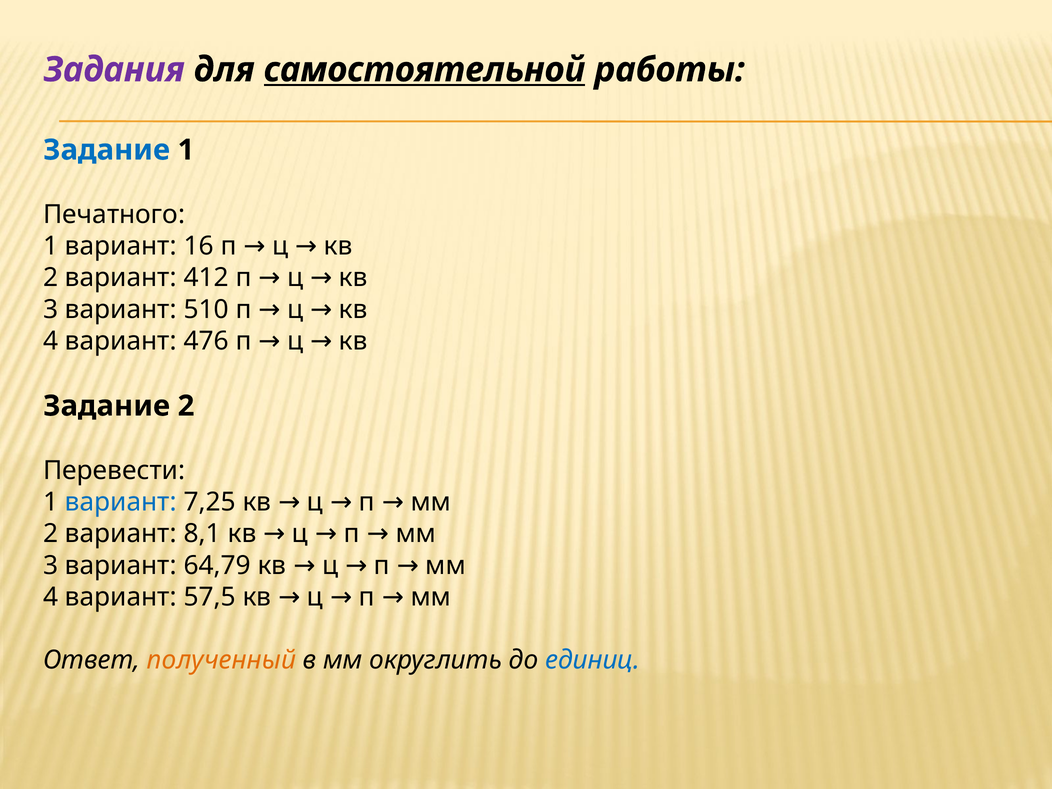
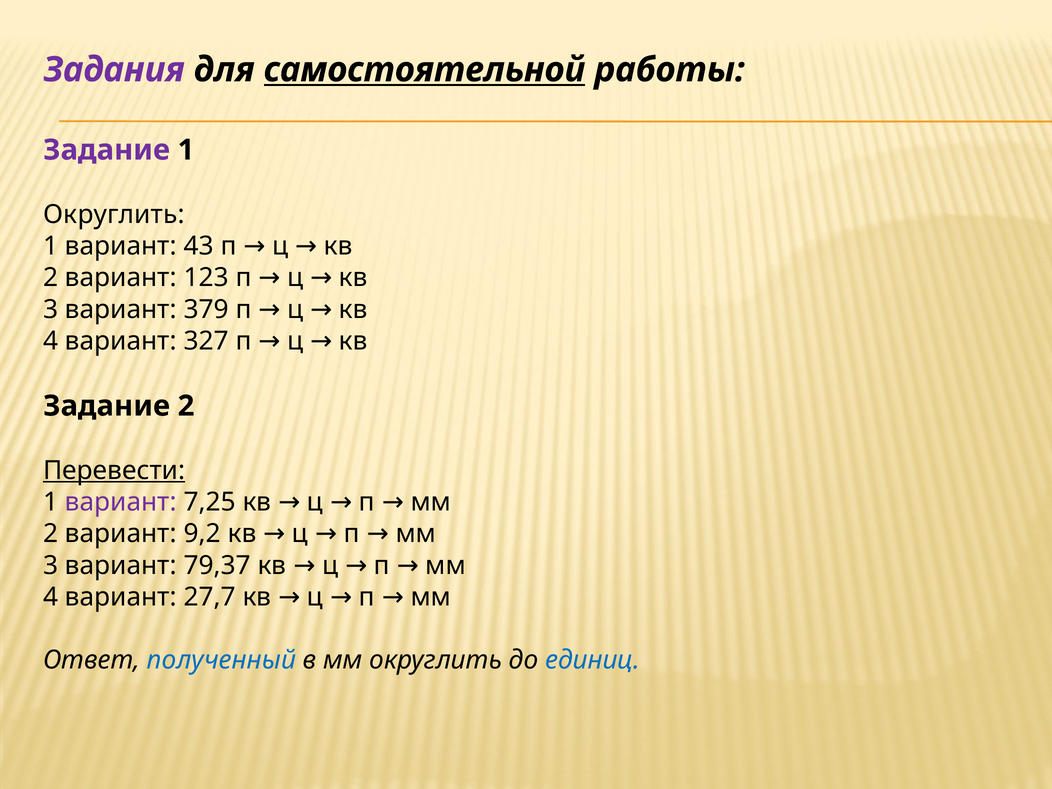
Задание at (107, 150) colour: blue -> purple
Печатного at (114, 215): Печатного -> Округлить
16: 16 -> 43
412: 412 -> 123
510: 510 -> 379
476: 476 -> 327
Перевести underline: none -> present
вариант at (121, 502) colour: blue -> purple
8,1: 8,1 -> 9,2
64,79: 64,79 -> 79,37
57,5: 57,5 -> 27,7
полученный colour: orange -> blue
